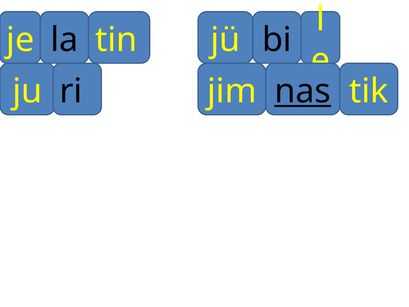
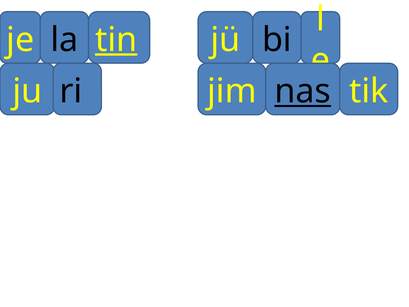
tin underline: none -> present
